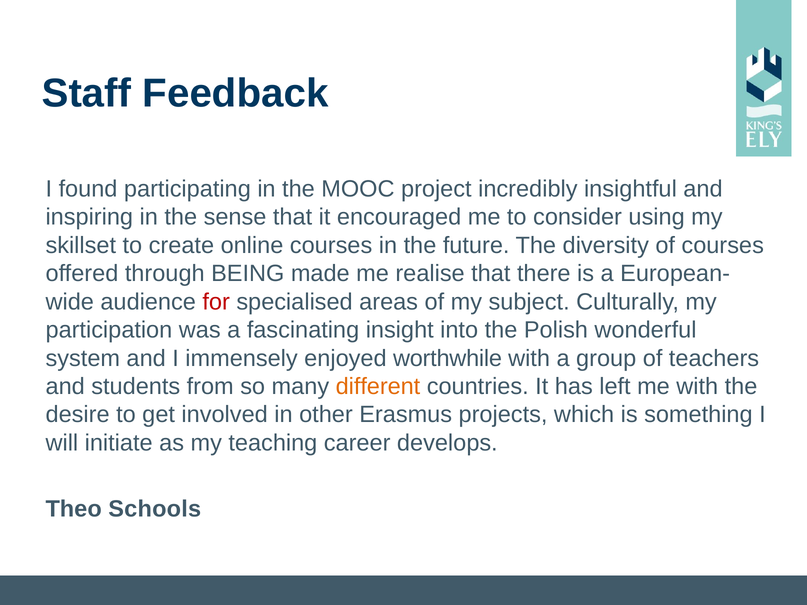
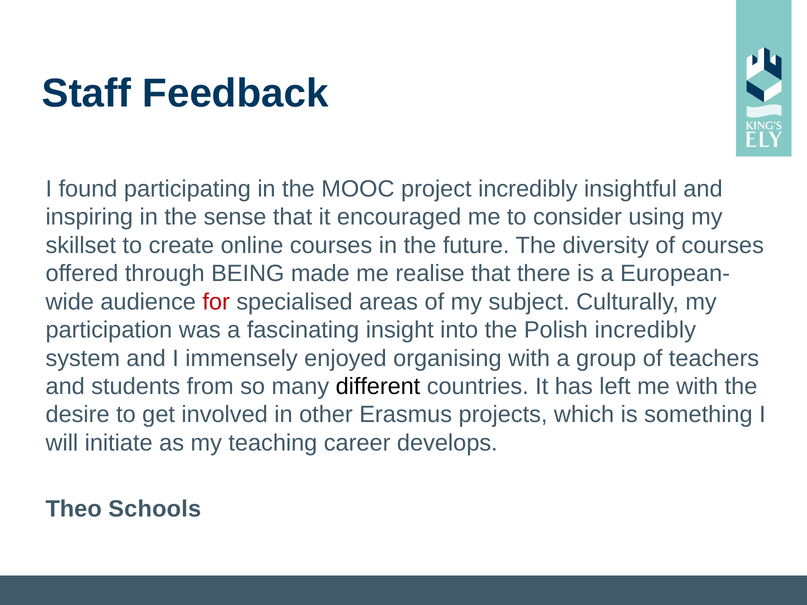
Polish wonderful: wonderful -> incredibly
worthwhile: worthwhile -> organising
different colour: orange -> black
